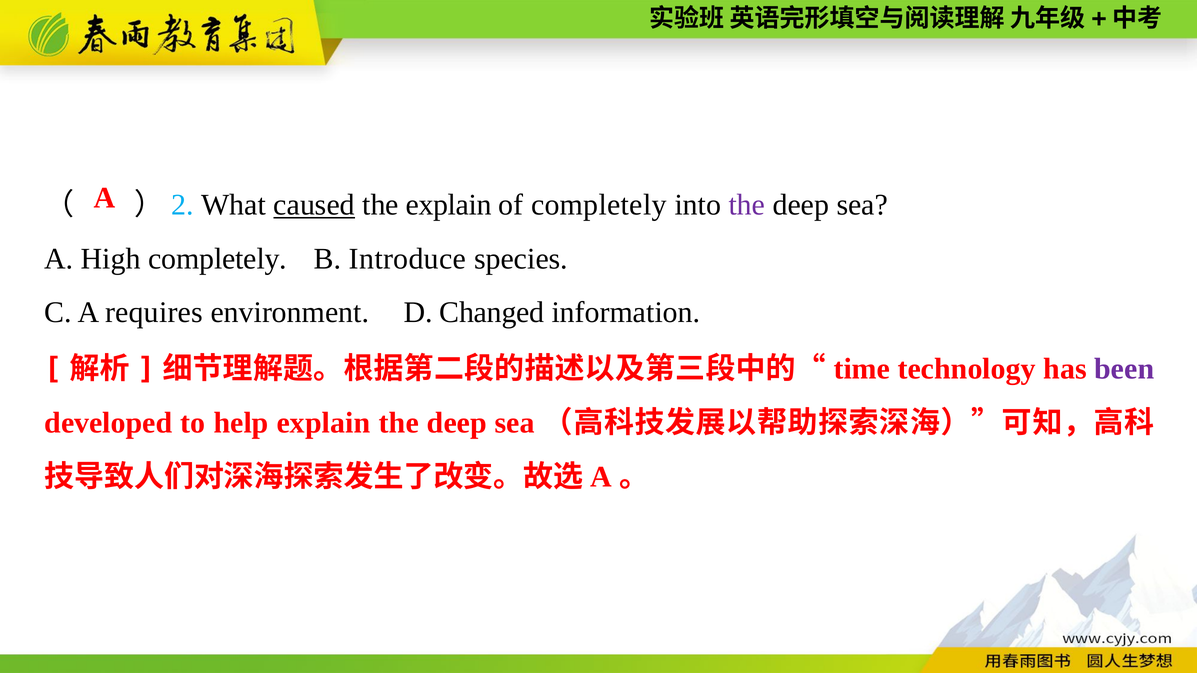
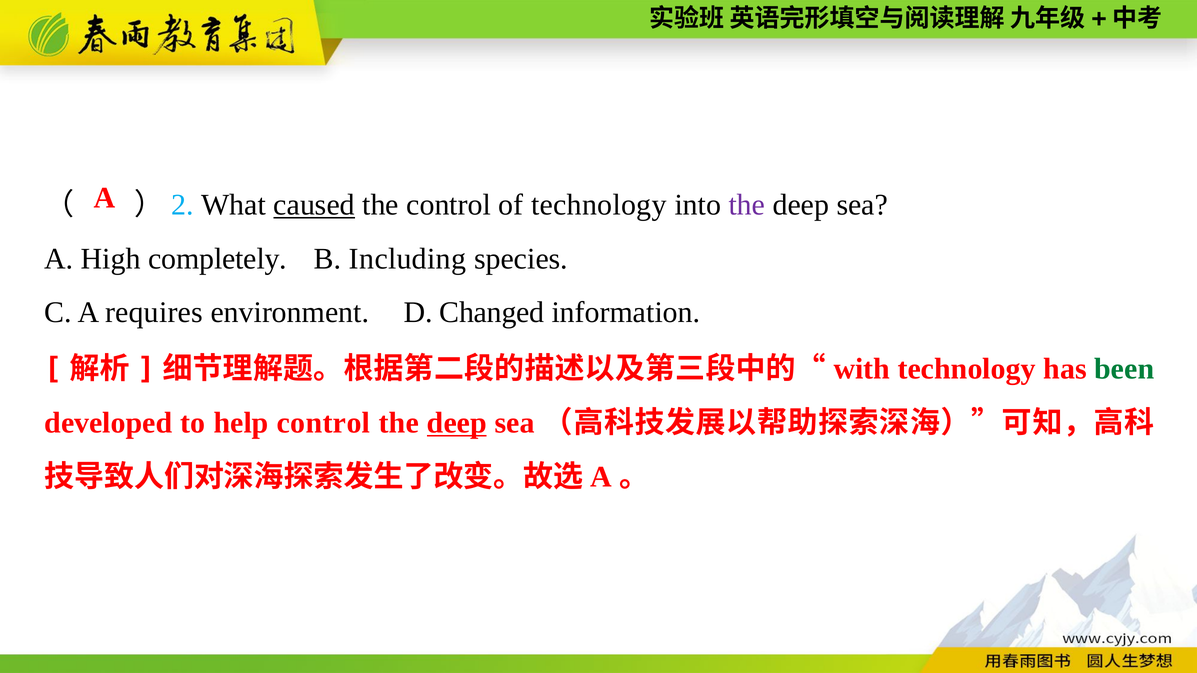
the explain: explain -> control
of completely: completely -> technology
Introduce: Introduce -> Including
time: time -> with
been colour: purple -> green
help explain: explain -> control
deep at (457, 423) underline: none -> present
